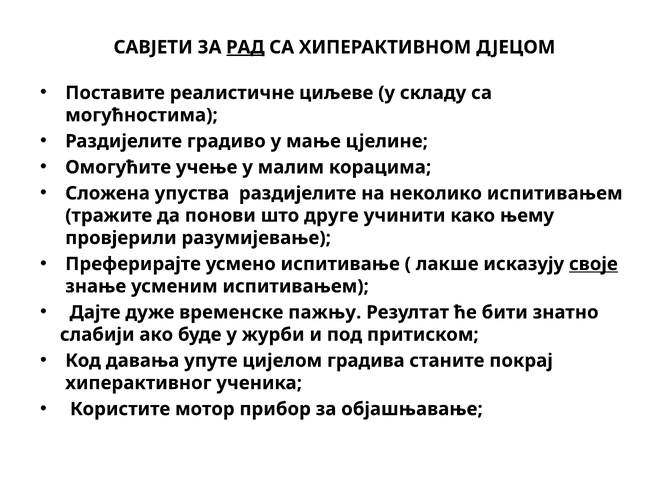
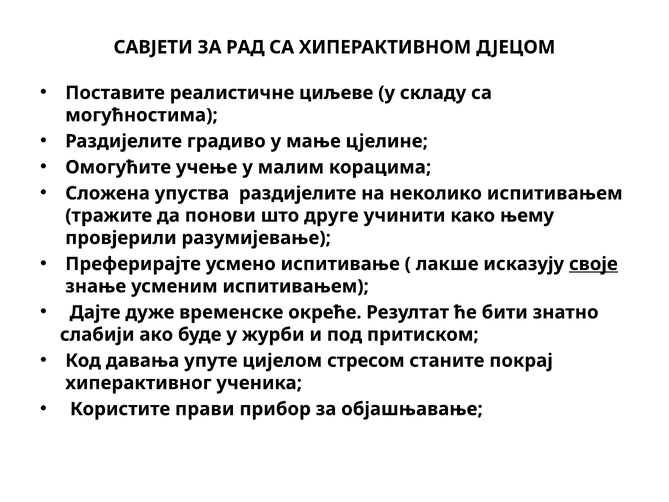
РАД underline: present -> none
пажњу: пажњу -> окреће
градива: градива -> стресом
мотор: мотор -> прави
